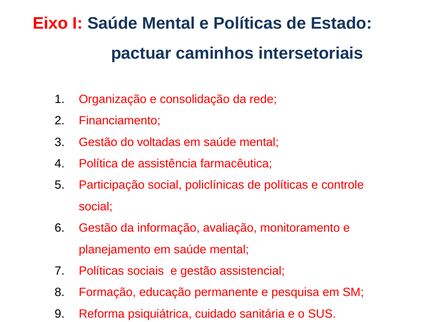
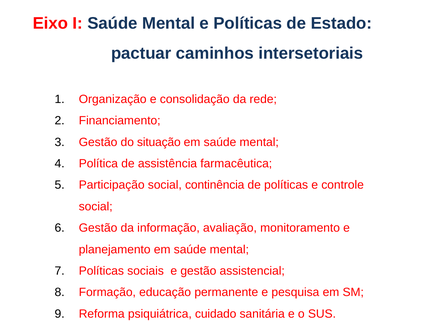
voltadas: voltadas -> situação
policlínicas: policlínicas -> continência
